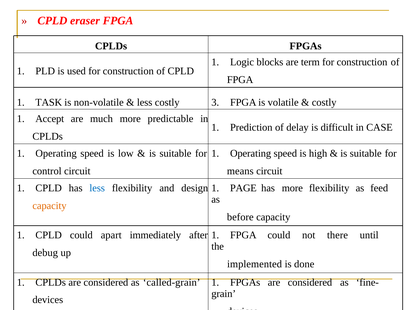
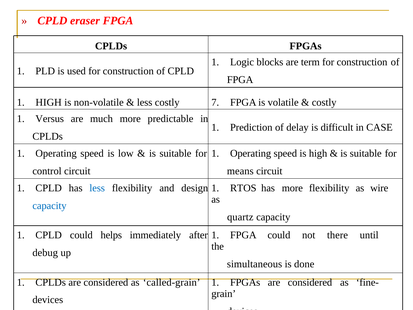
1 TASK: TASK -> HIGH
3: 3 -> 7
Accept: Accept -> Versus
PAGE: PAGE -> RTOS
feed: feed -> wire
capacity at (49, 206) colour: orange -> blue
before: before -> quartz
apart: apart -> helps
implemented: implemented -> simultaneous
